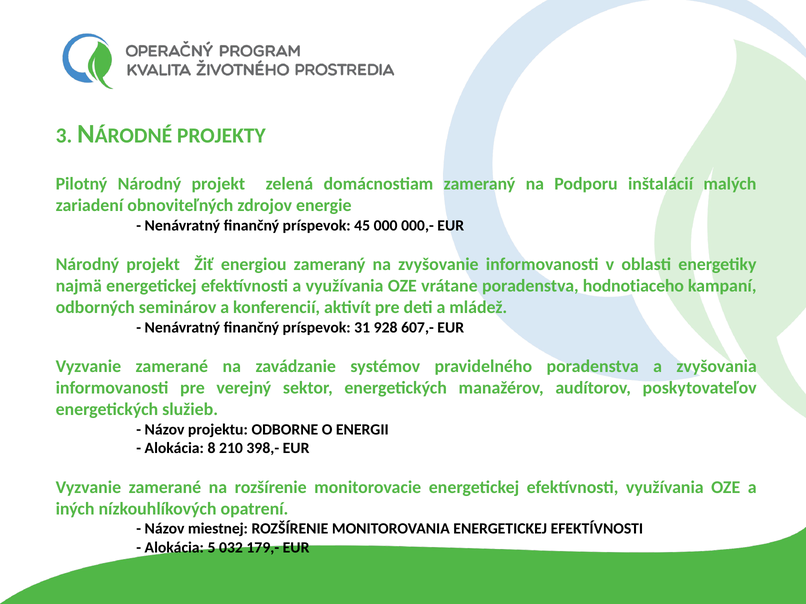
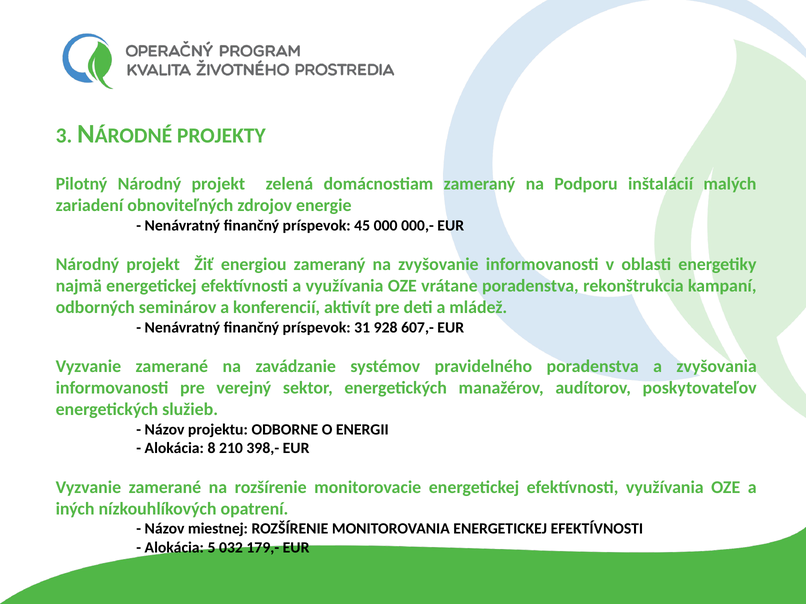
hodnotiaceho: hodnotiaceho -> rekonštrukcia
